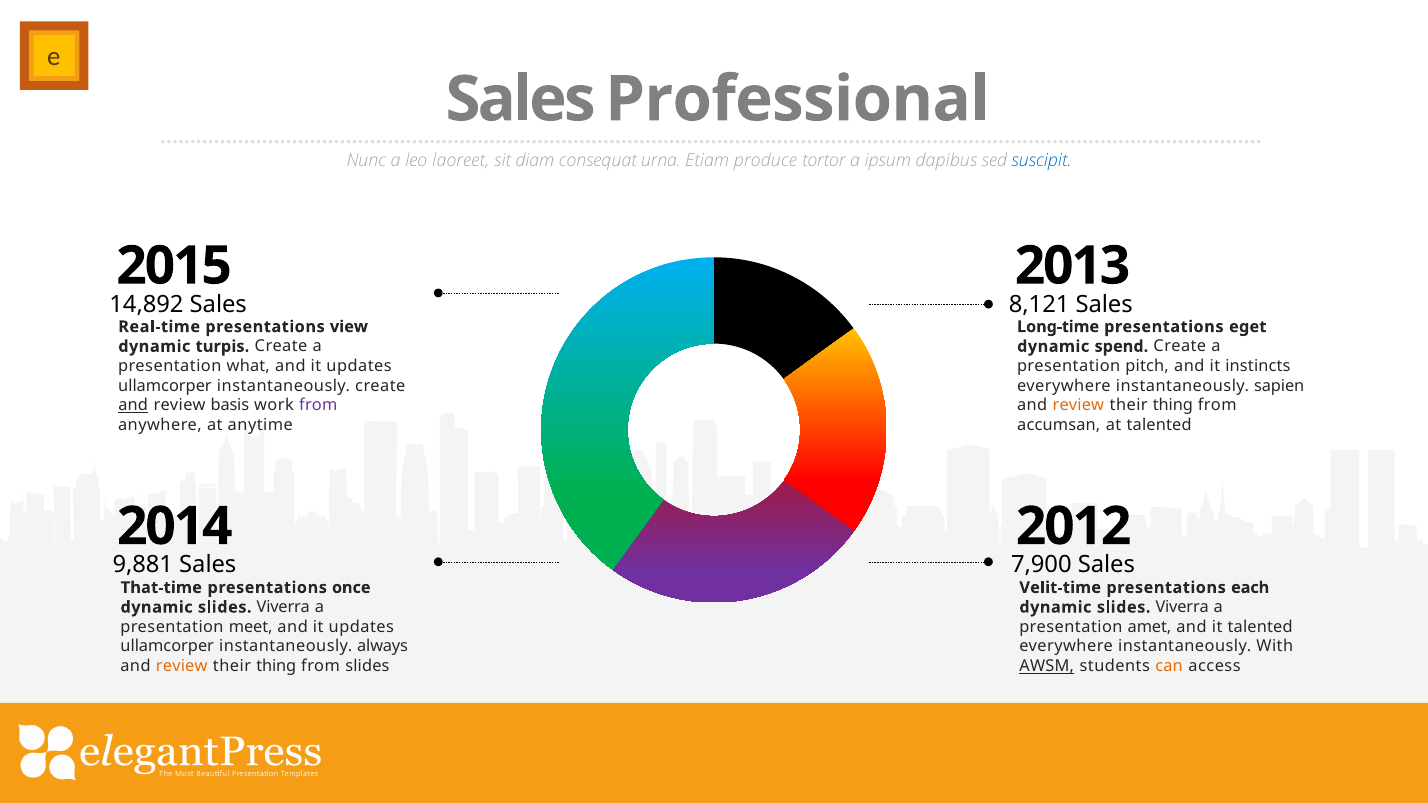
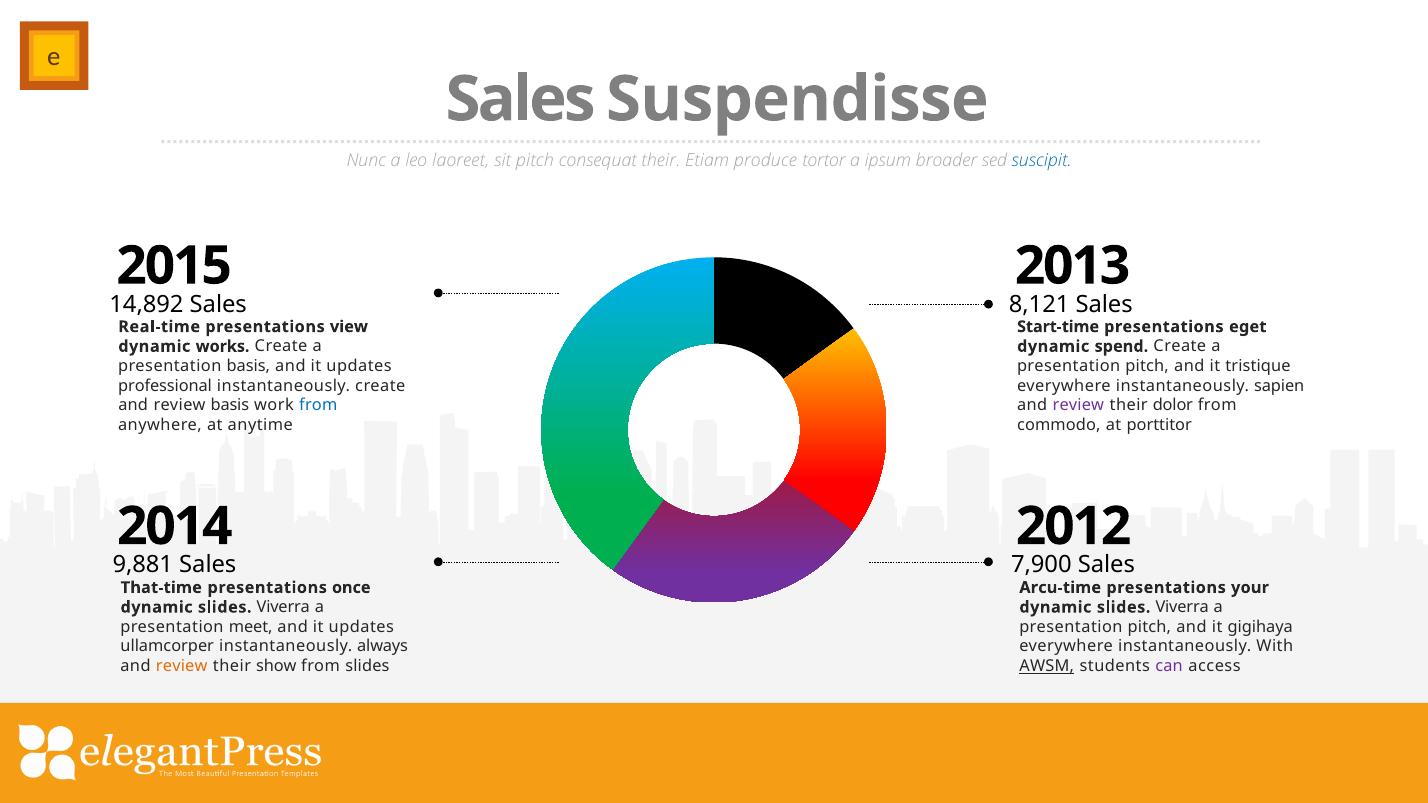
Professional: Professional -> Suspendisse
sit diam: diam -> pitch
consequat urna: urna -> their
dapibus: dapibus -> broader
Long-time: Long-time -> Start-time
turpis: turpis -> works
presentation what: what -> basis
instincts: instincts -> tristique
ullamcorper at (165, 386): ullamcorper -> professional
and at (133, 405) underline: present -> none
from at (318, 405) colour: purple -> blue
review at (1078, 405) colour: orange -> purple
thing at (1173, 405): thing -> dolor
accumsan: accumsan -> commodo
at talented: talented -> porttitor
Velit-time: Velit-time -> Arcu-time
each: each -> your
amet at (1150, 627): amet -> pitch
it talented: talented -> gigihaya
thing at (276, 666): thing -> show
can colour: orange -> purple
